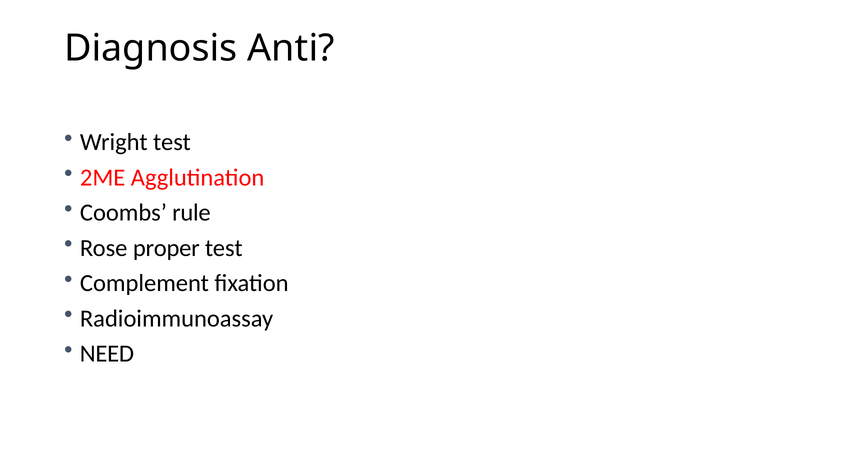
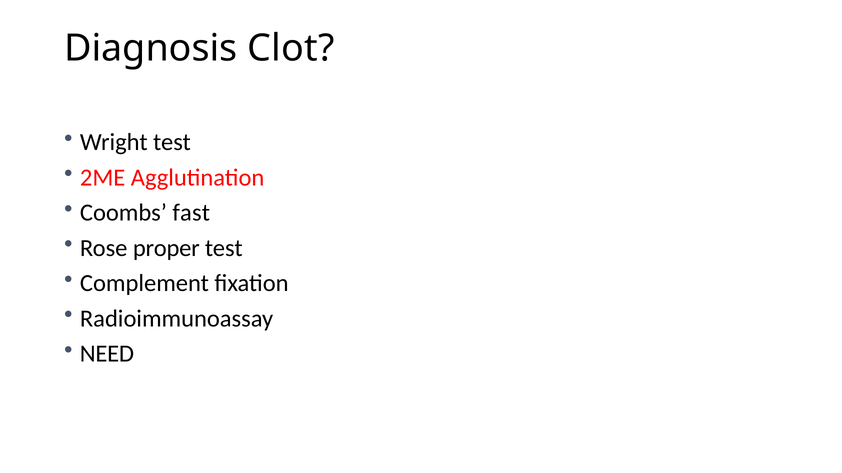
Anti: Anti -> Clot
rule: rule -> fast
